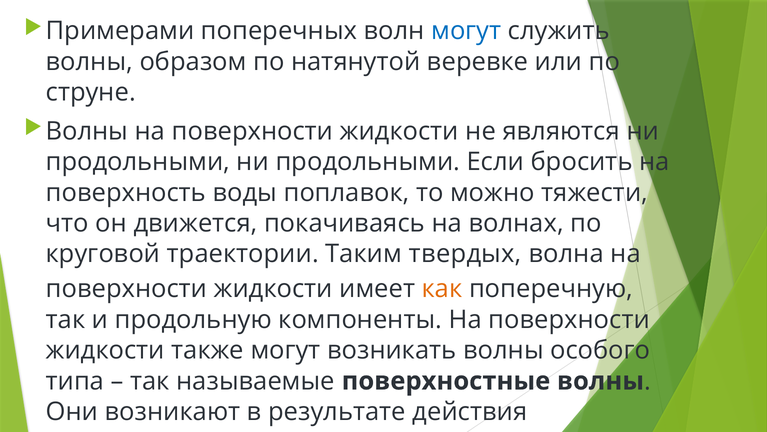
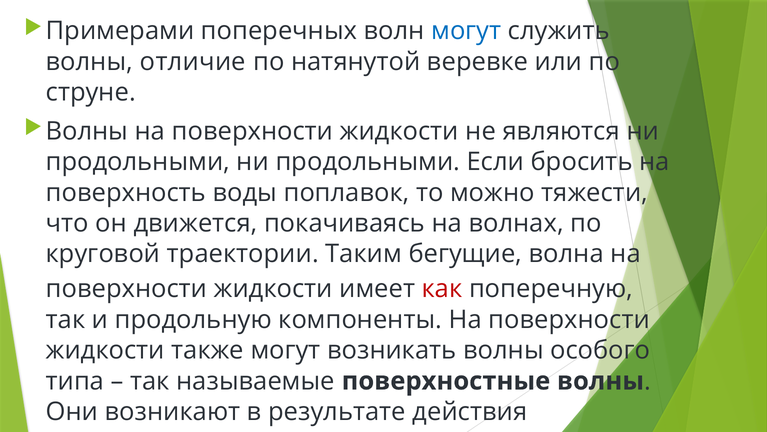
образом: образом -> отличие
твердых: твердых -> бегущие
как colour: orange -> red
